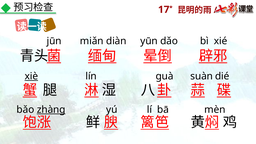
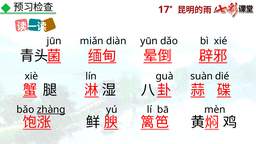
xiè underline: present -> none
